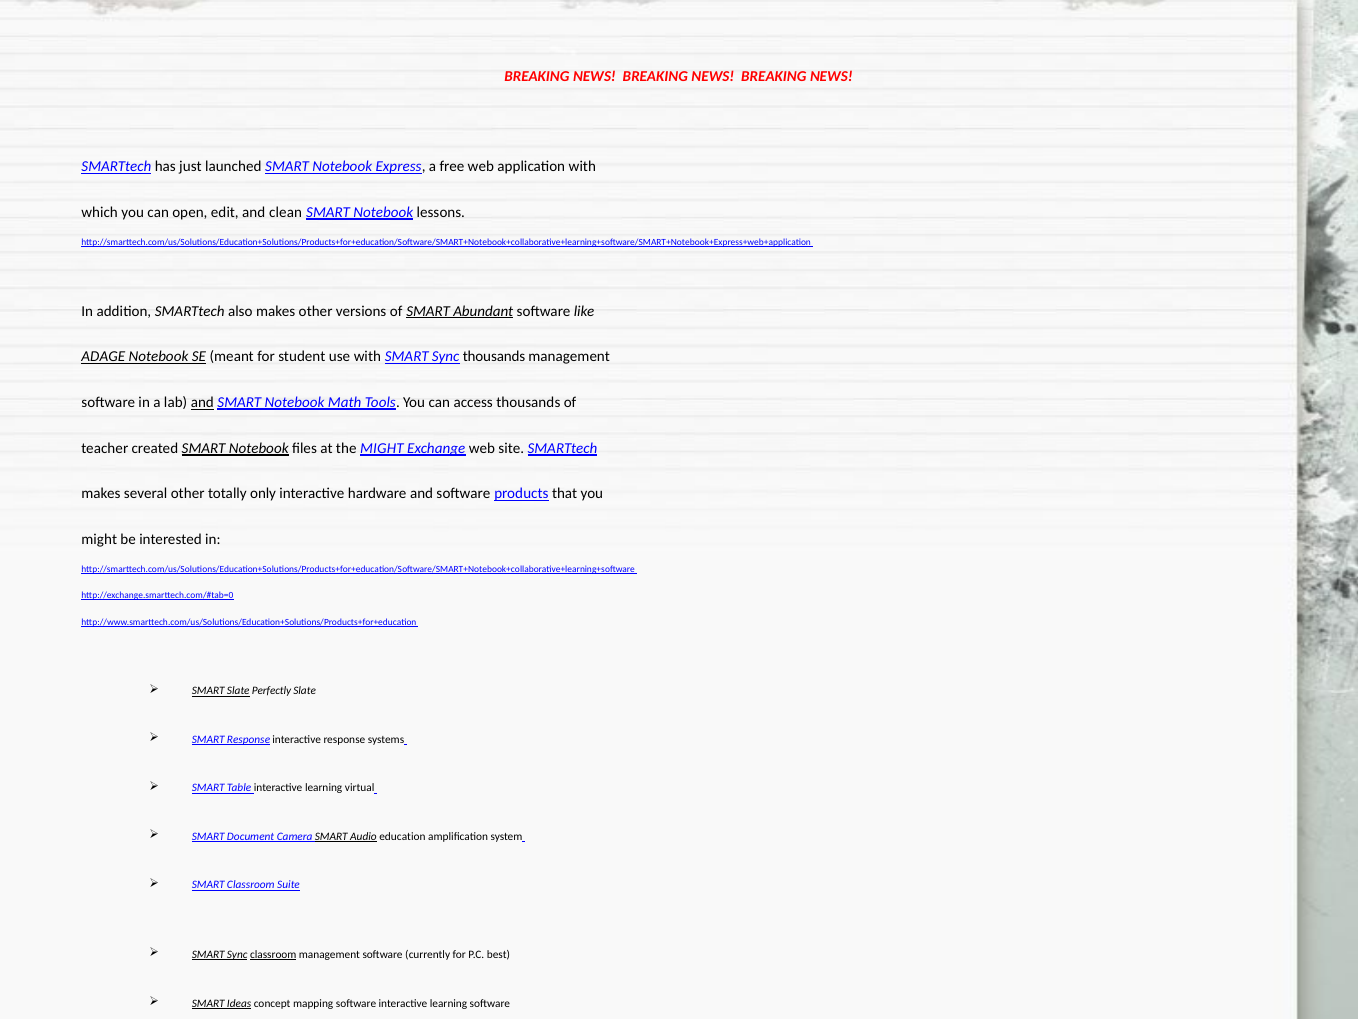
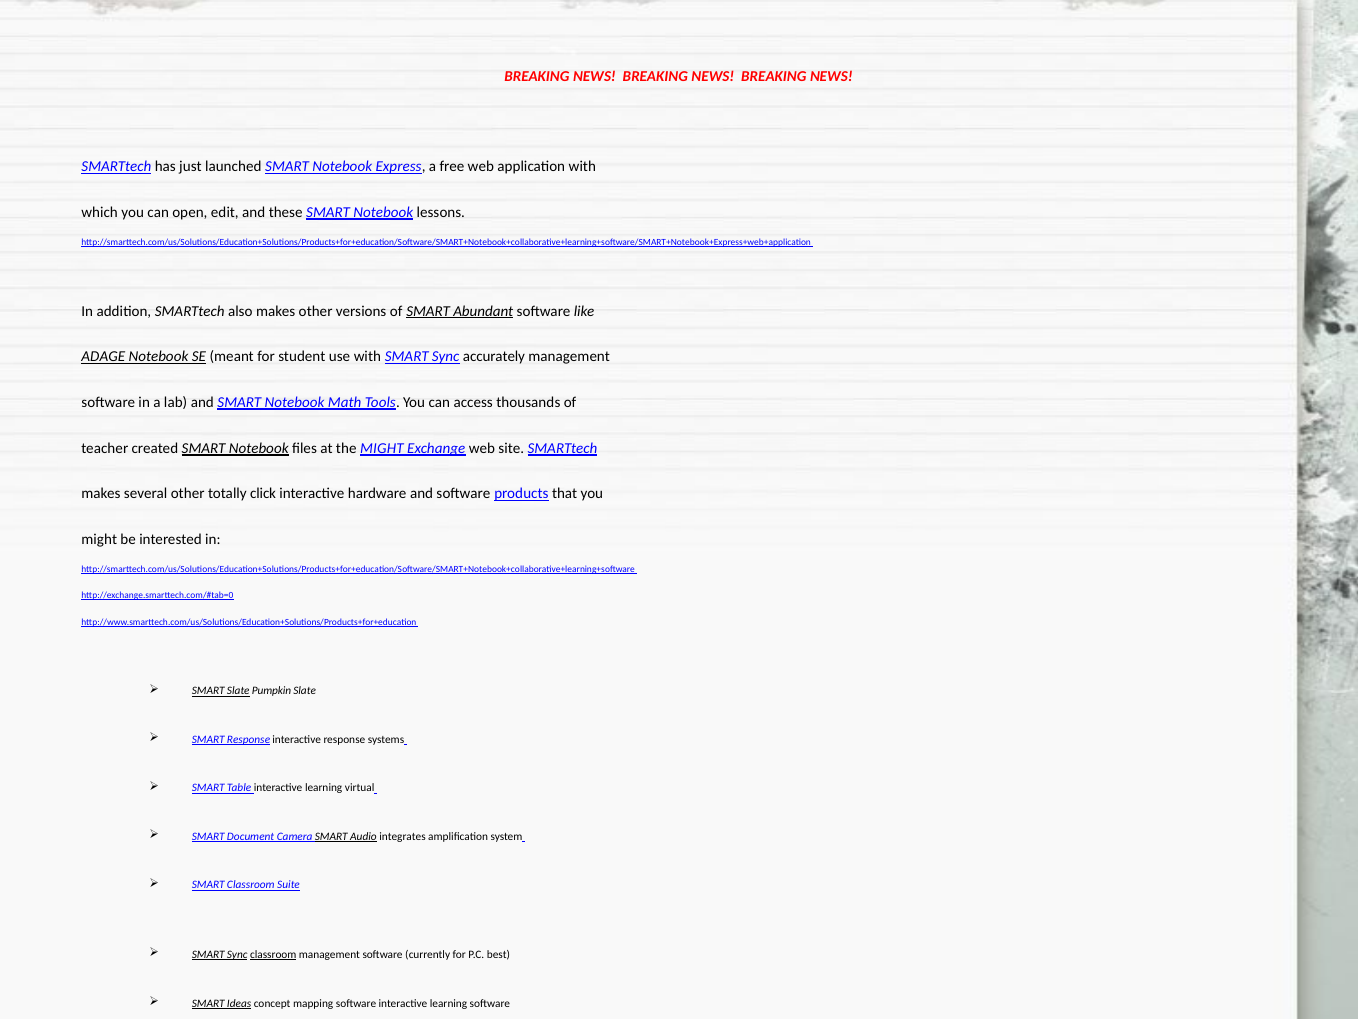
clean: clean -> these
Sync thousands: thousands -> accurately
and at (202, 402) underline: present -> none
only: only -> click
Perfectly: Perfectly -> Pumpkin
education: education -> integrates
